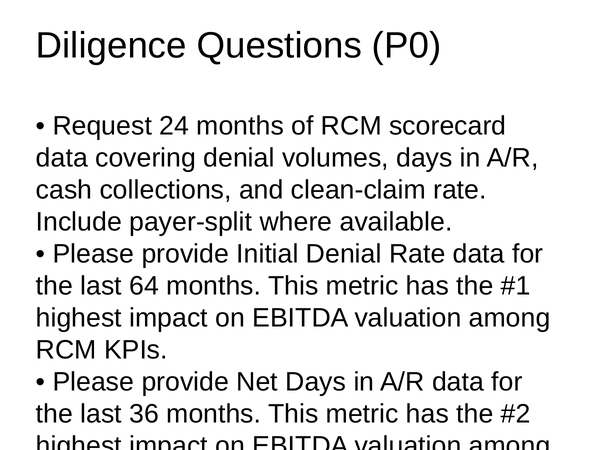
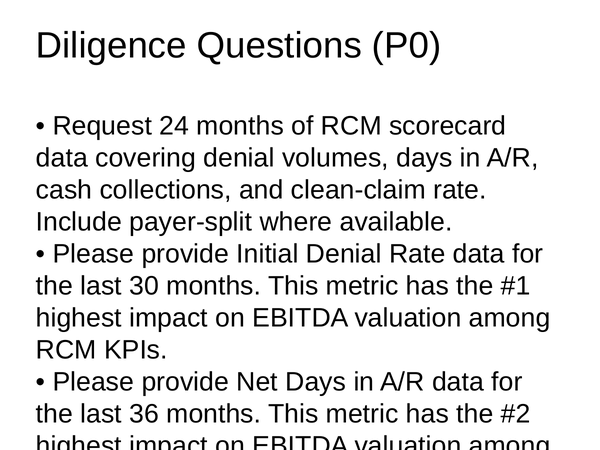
64: 64 -> 30
